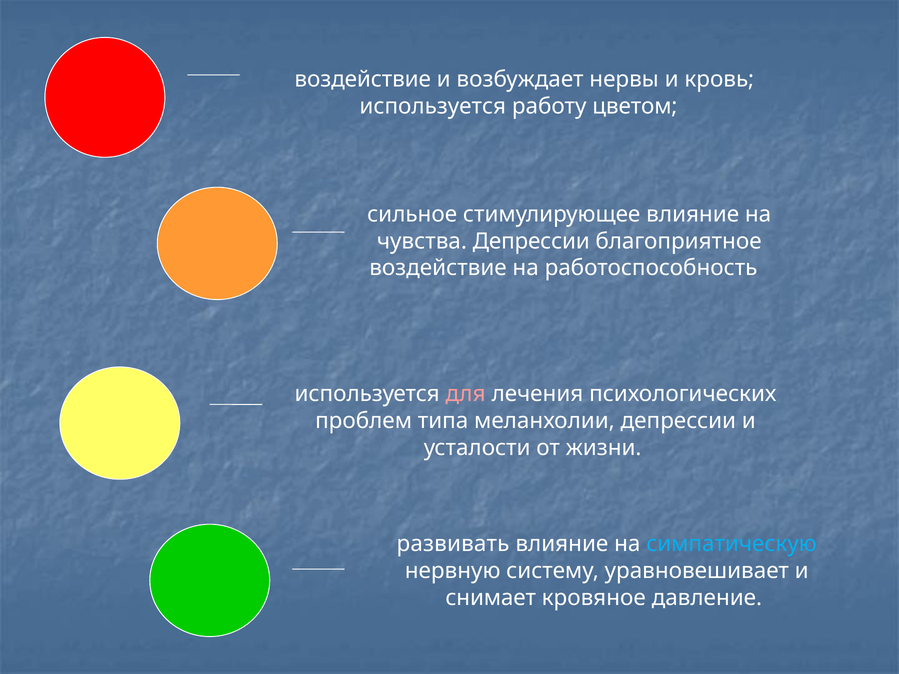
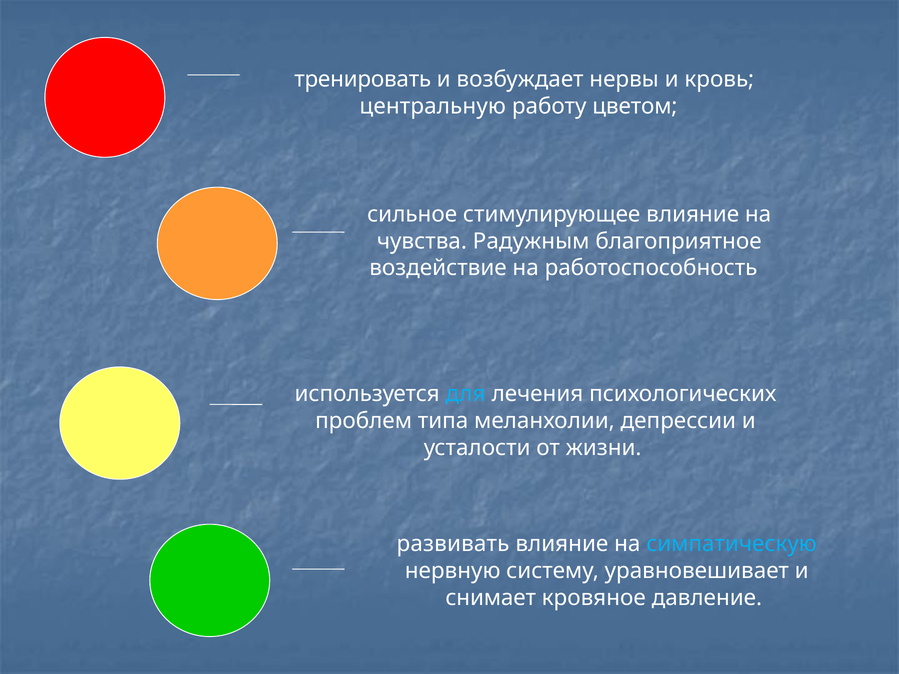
воздействие at (363, 79): воздействие -> тренировать
используется at (433, 106): используется -> центральную
чувства Депрессии: Депрессии -> Радужным
для colour: pink -> light blue
